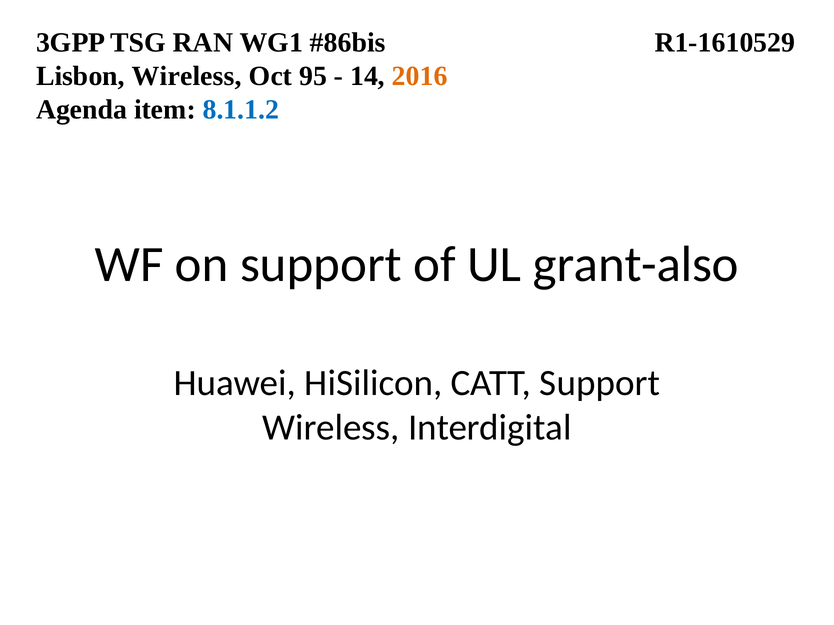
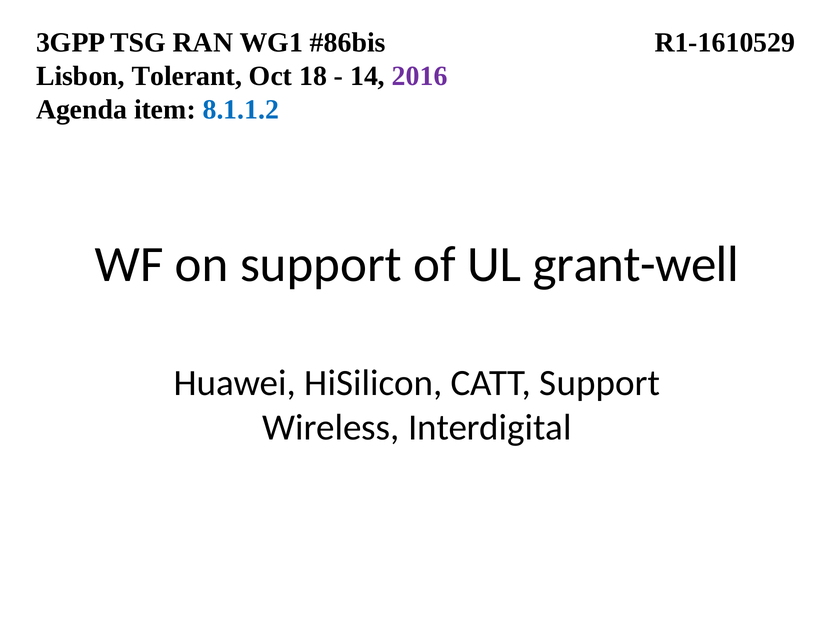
Lisbon Wireless: Wireless -> Tolerant
95: 95 -> 18
2016 colour: orange -> purple
grant-also: grant-also -> grant-well
